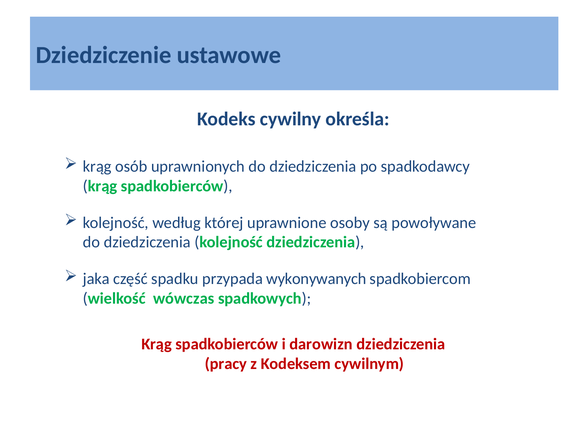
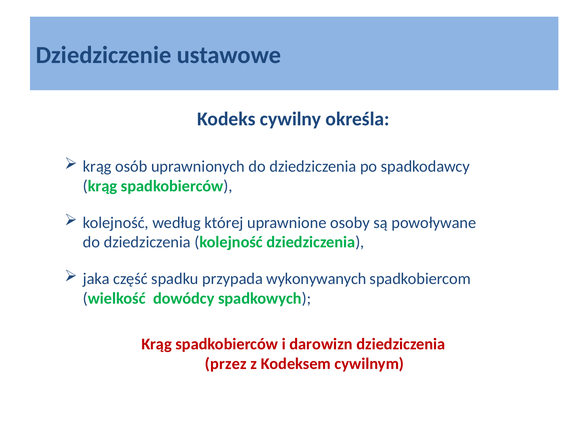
wówczas: wówczas -> dowódcy
pracy: pracy -> przez
